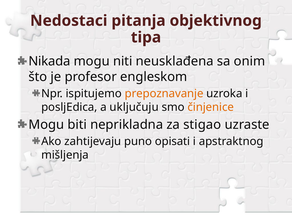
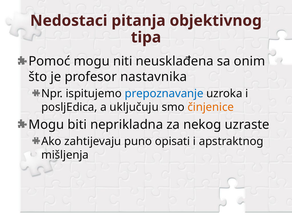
Nikada: Nikada -> Pomoć
engleskom: engleskom -> nastavnika
prepoznavanje colour: orange -> blue
stigao: stigao -> nekog
